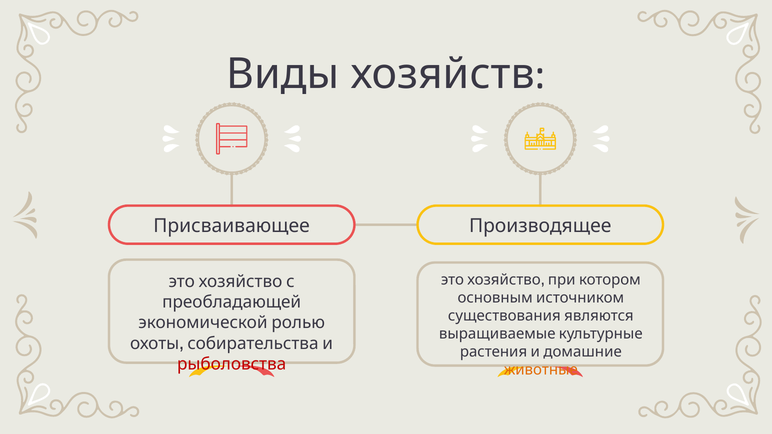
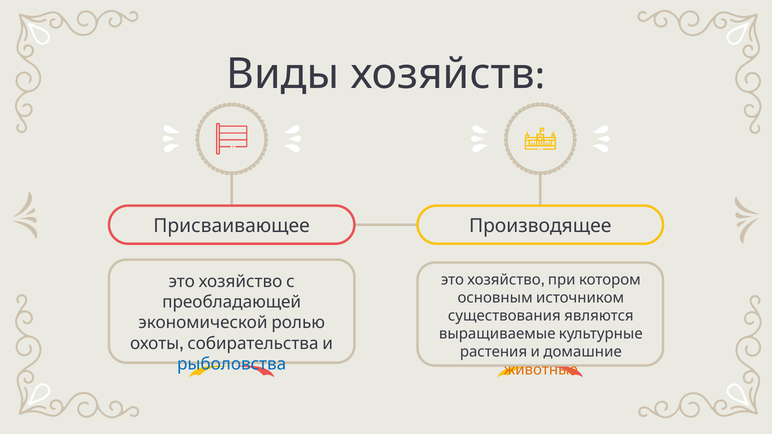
рыболовства colour: red -> blue
